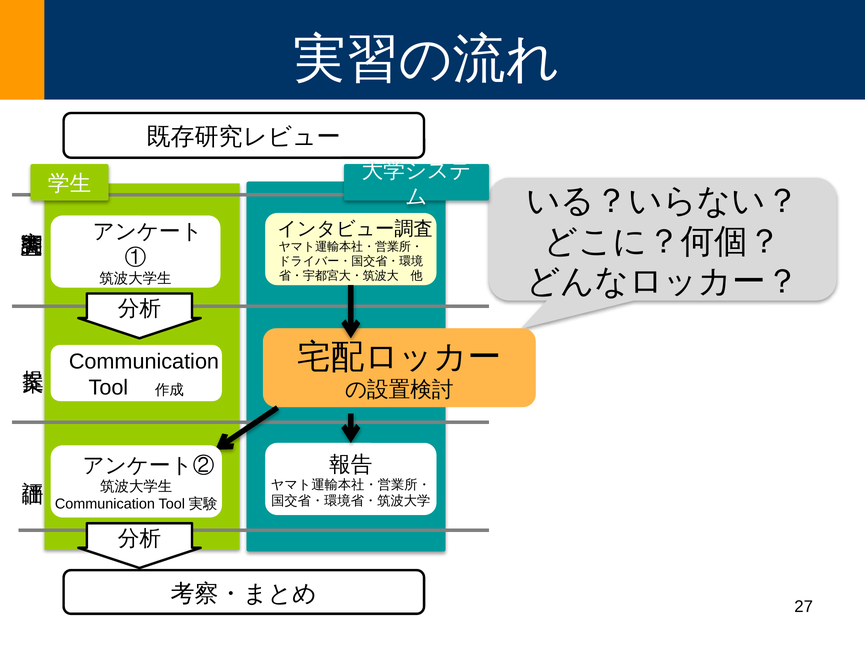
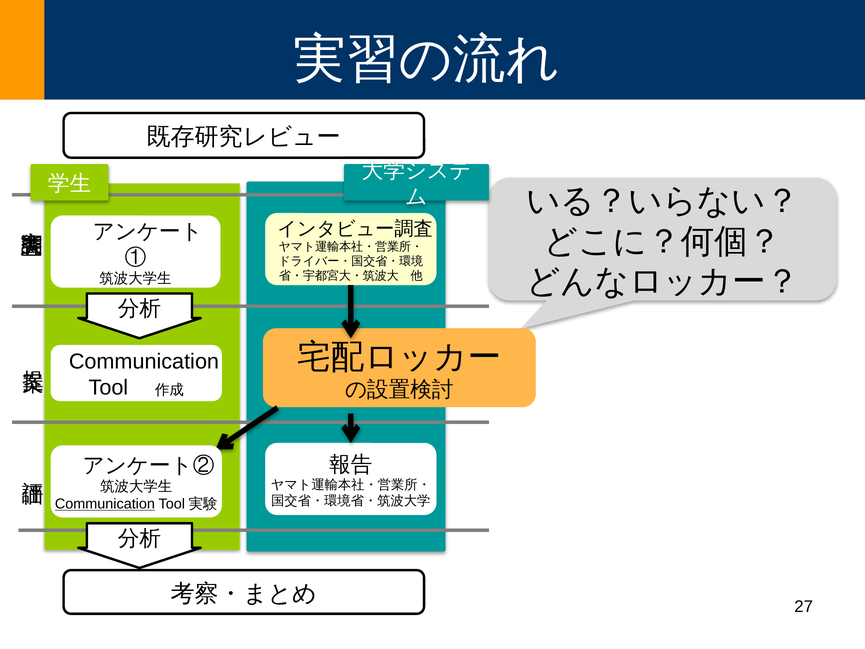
Communication at (105, 504) underline: none -> present
